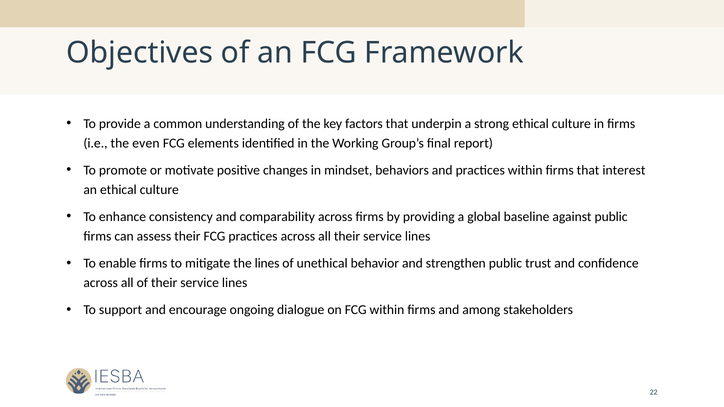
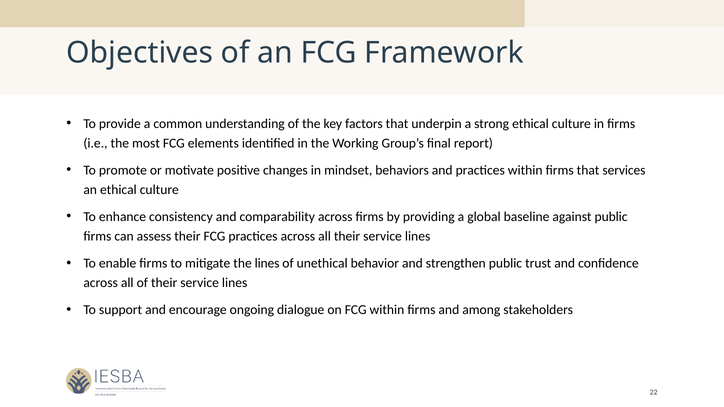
even: even -> most
interest: interest -> services
